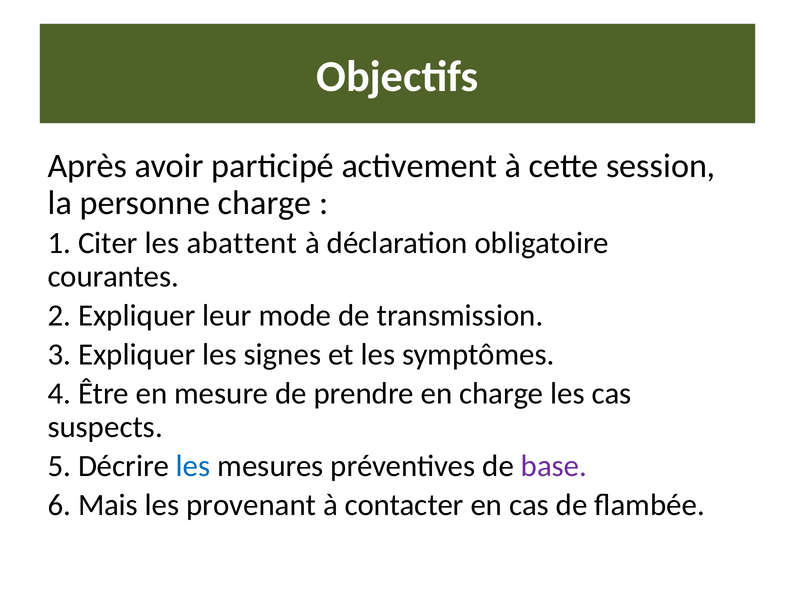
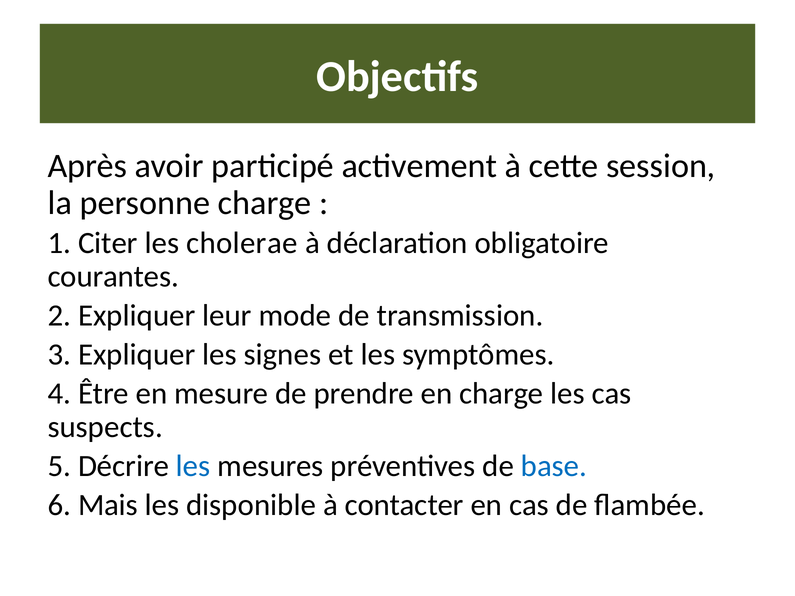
abattent: abattent -> cholerae
base colour: purple -> blue
provenant: provenant -> disponible
